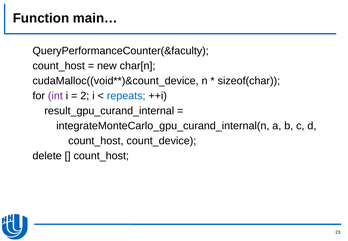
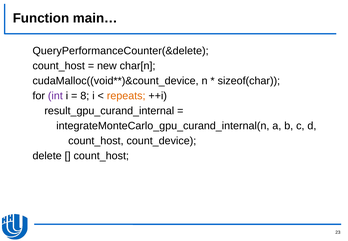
QueryPerformanceCounter(&faculty: QueryPerformanceCounter(&faculty -> QueryPerformanceCounter(&delete
2: 2 -> 8
repeats colour: blue -> orange
